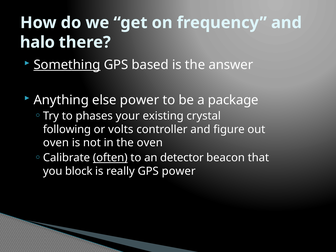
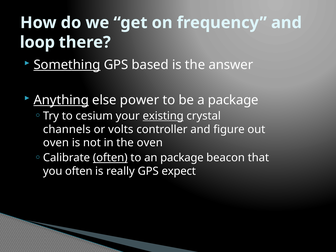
halo: halo -> loop
Anything underline: none -> present
phases: phases -> cesium
existing underline: none -> present
following: following -> channels
an detector: detector -> package
you block: block -> often
GPS power: power -> expect
